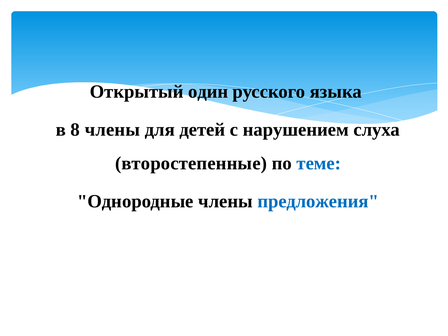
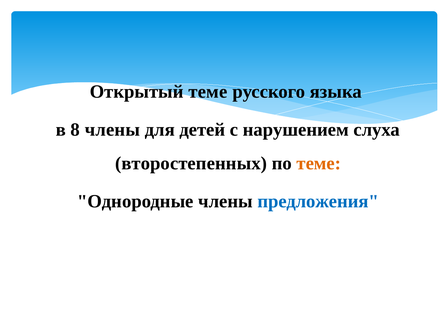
Открытый один: один -> теме
второстепенные: второстепенные -> второстепенных
теме at (319, 163) colour: blue -> orange
